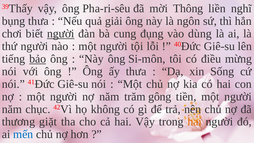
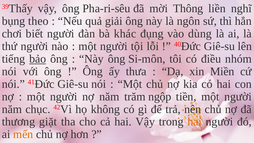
bụng thưa: thưa -> theo
người at (61, 34) underline: present -> none
cung: cung -> khác
mừng: mừng -> nhóm
Sống: Sống -> Miền
gông: gông -> ngộp
mến colour: blue -> orange
